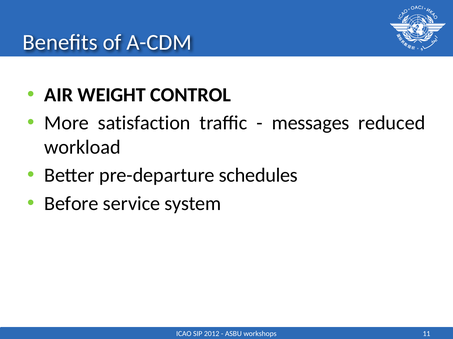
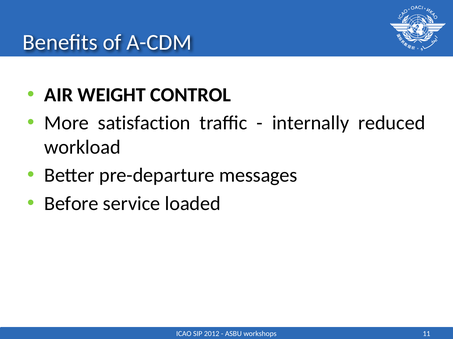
messages: messages -> internally
schedules: schedules -> messages
system: system -> loaded
